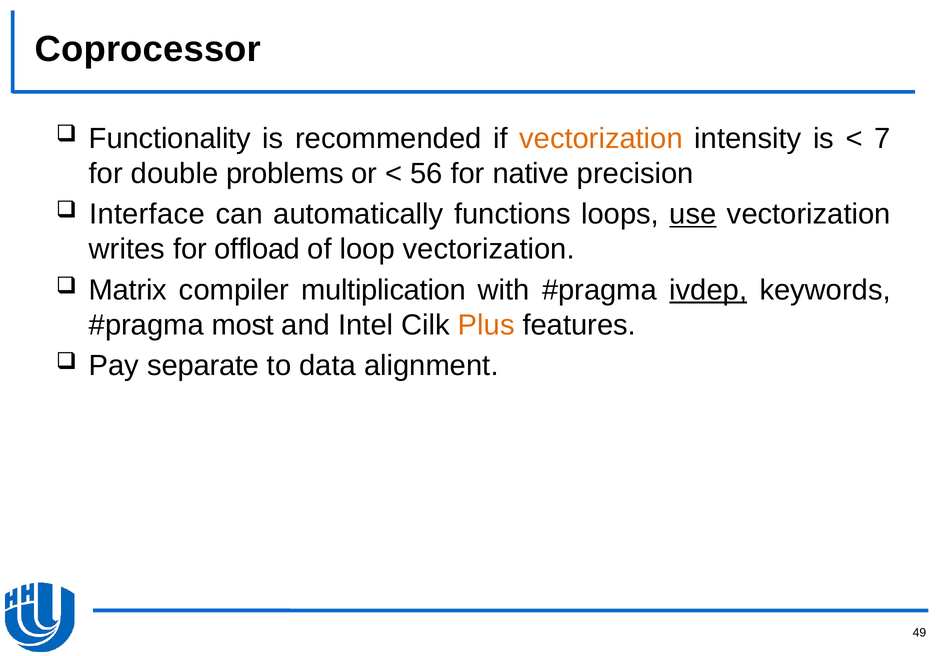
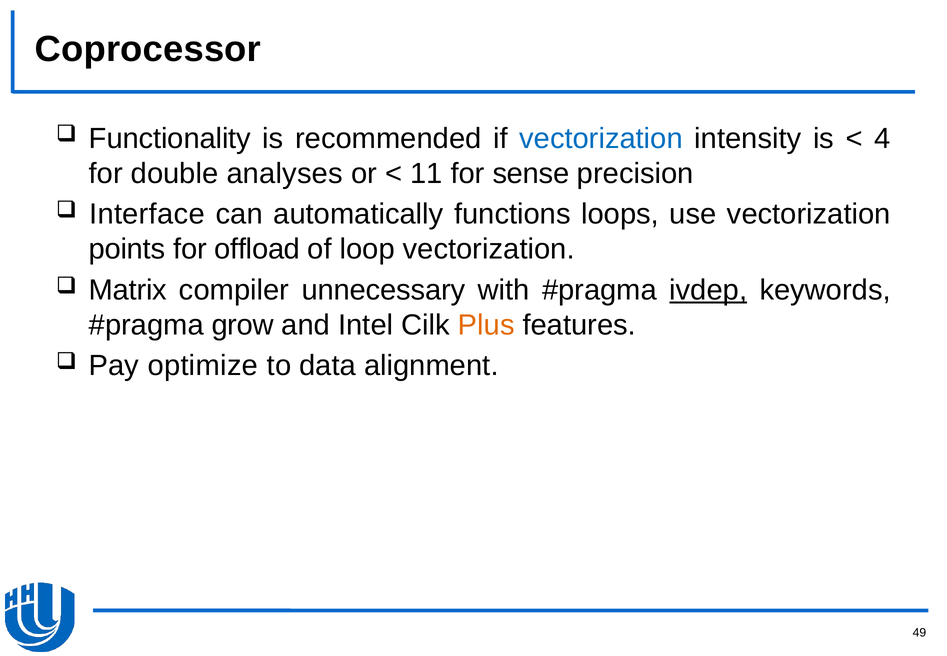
vectorization at (601, 138) colour: orange -> blue
7: 7 -> 4
problems: problems -> analyses
56: 56 -> 11
native: native -> sense
use underline: present -> none
writes: writes -> points
multiplication: multiplication -> unnecessary
most: most -> grow
separate: separate -> optimize
